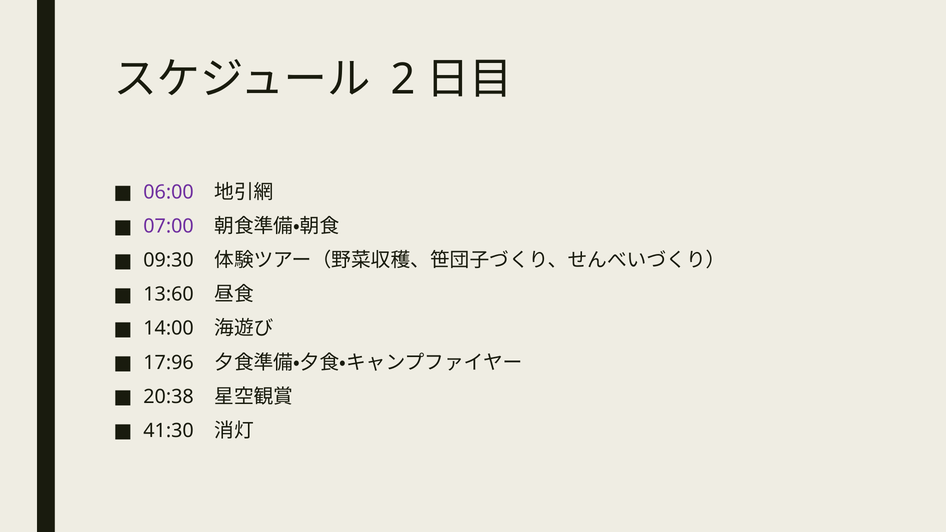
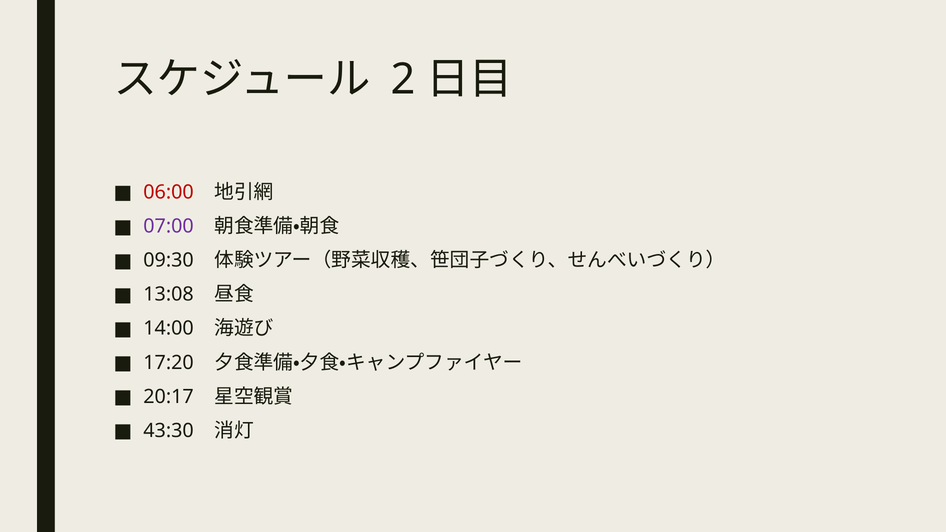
06:00 colour: purple -> red
13:60: 13:60 -> 13:08
17:96: 17:96 -> 17:20
20:38: 20:38 -> 20:17
41:30: 41:30 -> 43:30
